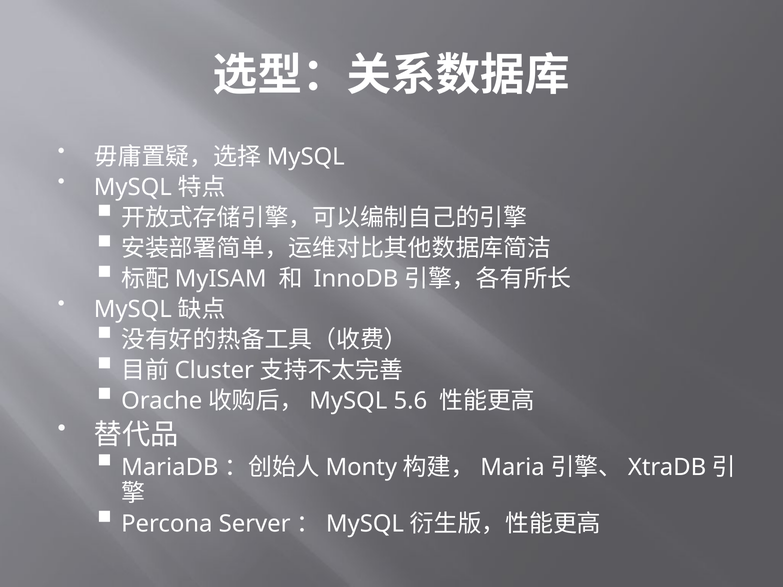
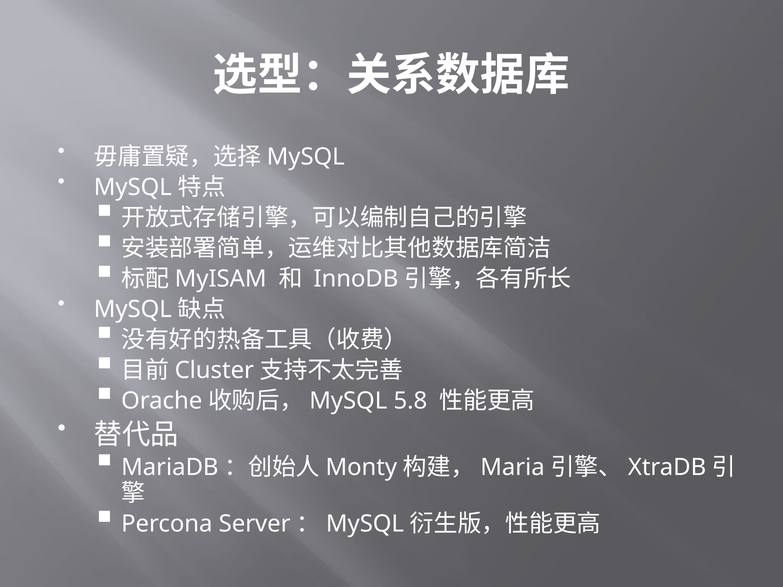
5.6: 5.6 -> 5.8
